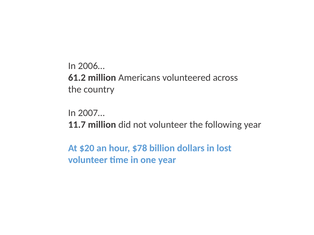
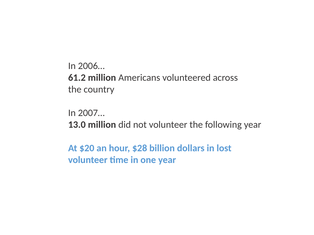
11.7: 11.7 -> 13.0
$78: $78 -> $28
